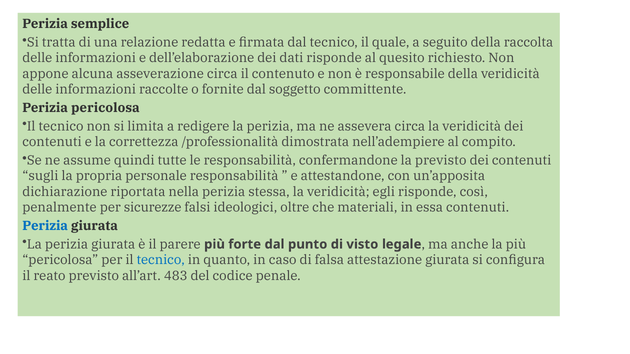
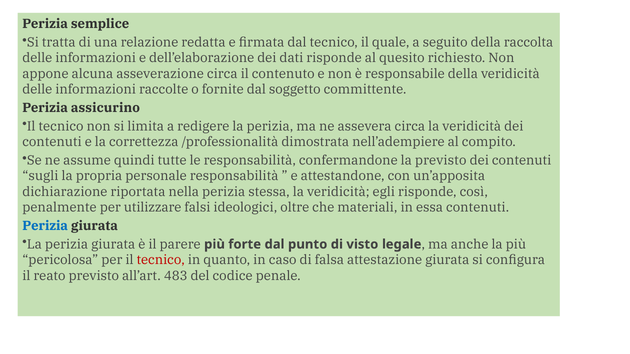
Perizia pericolosa: pericolosa -> assicurino
sicurezze: sicurezze -> utilizzare
tecnico at (161, 260) colour: blue -> red
